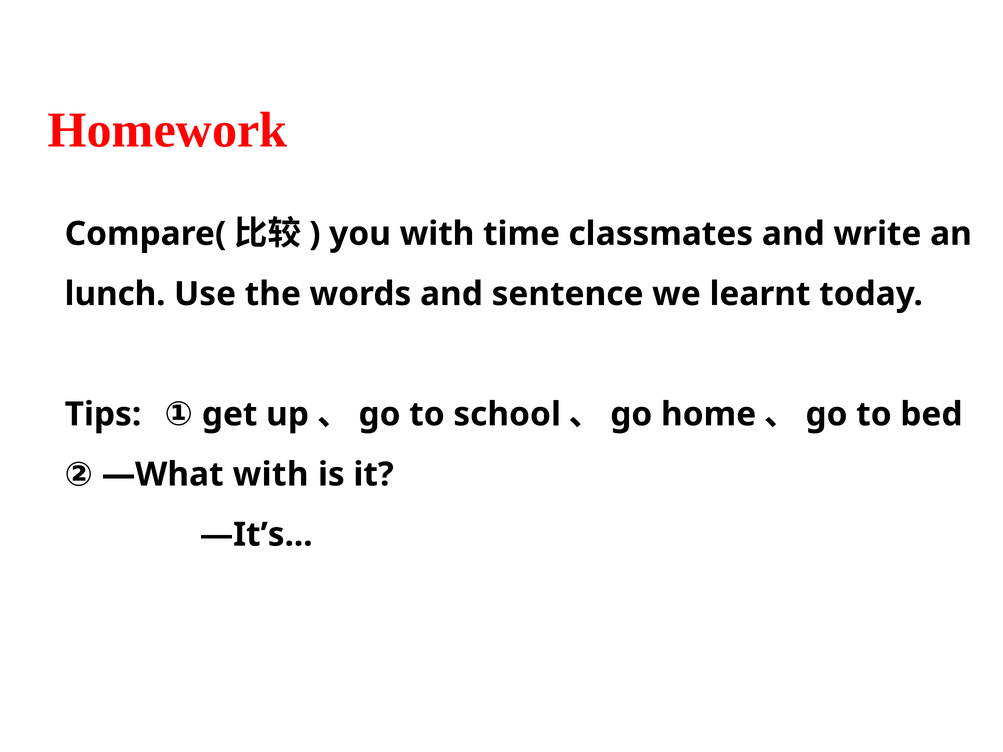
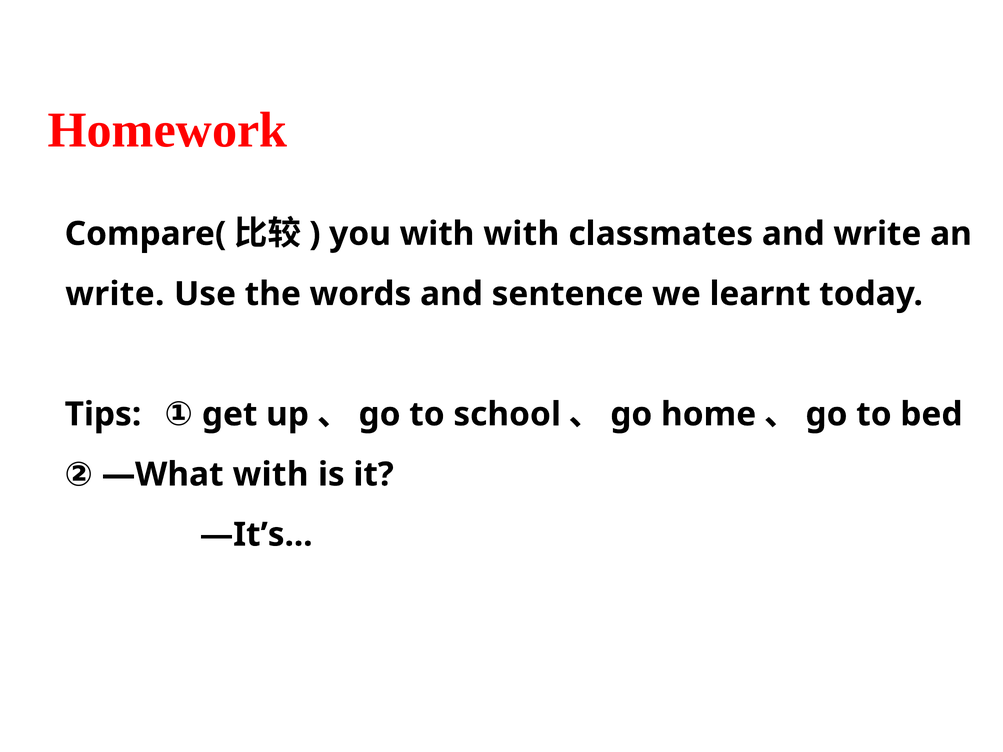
with time: time -> with
lunch at (115, 294): lunch -> write
